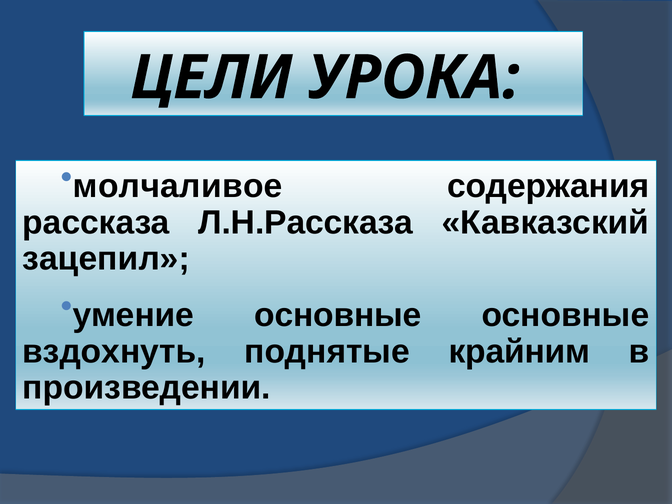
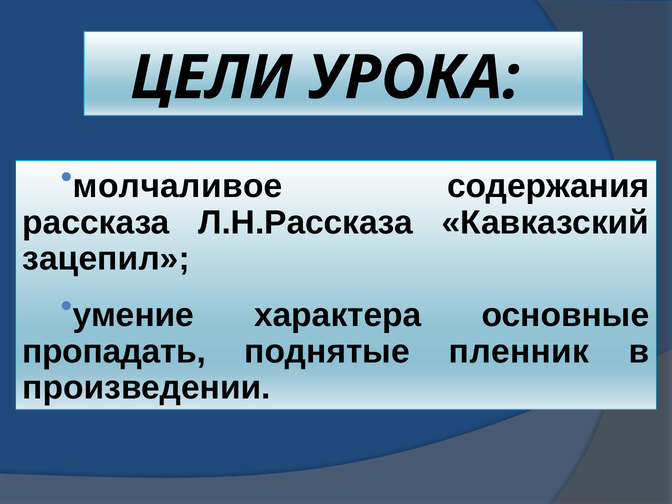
умение основные: основные -> характера
вздохнуть: вздохнуть -> пропадать
крайним: крайним -> пленник
